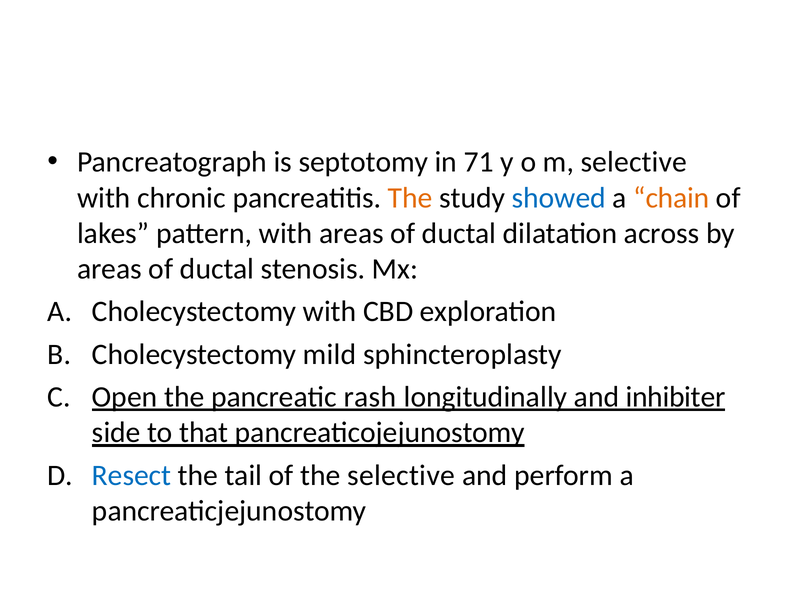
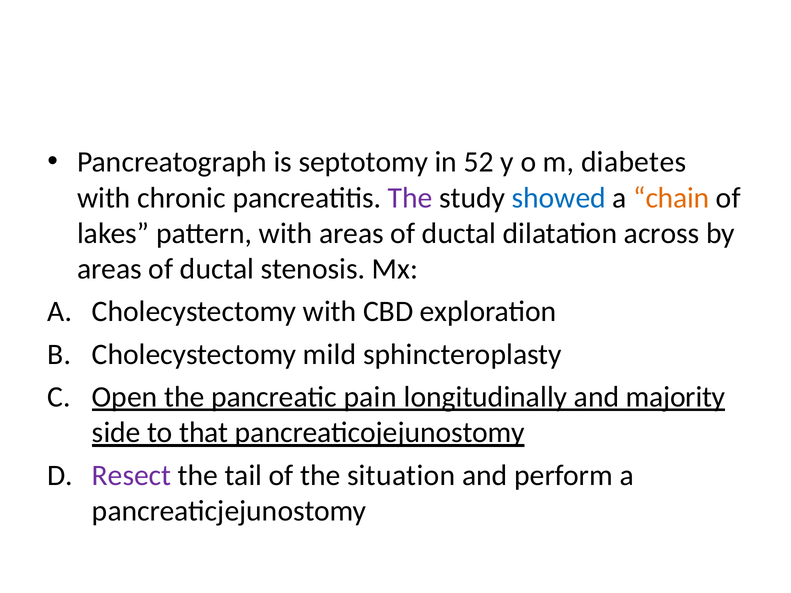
71: 71 -> 52
m selective: selective -> diabetes
The at (410, 198) colour: orange -> purple
rash: rash -> pain
inhibiter: inhibiter -> majority
Resect colour: blue -> purple
the selective: selective -> situation
